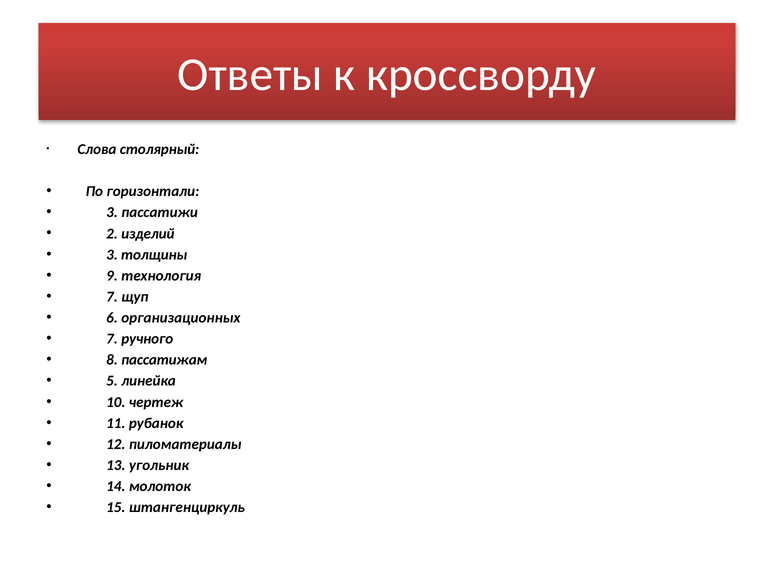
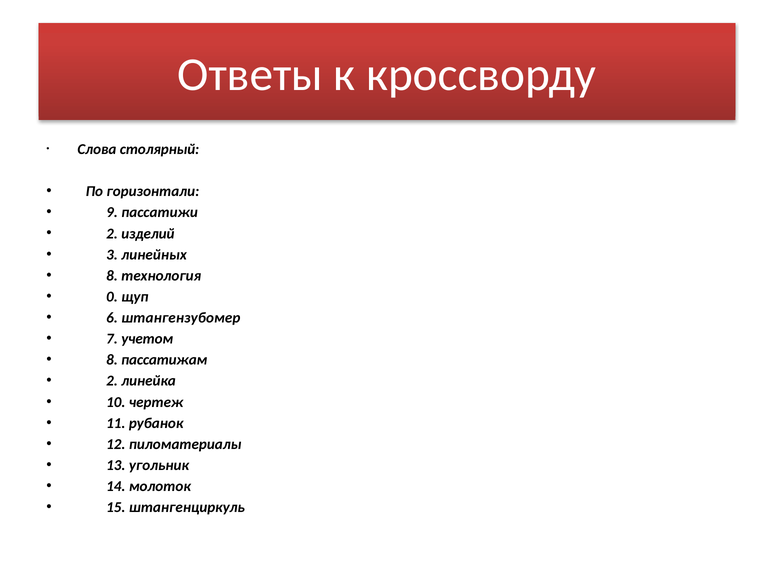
3 at (112, 213): 3 -> 9
толщины: толщины -> линейных
9 at (112, 276): 9 -> 8
7 at (112, 297): 7 -> 0
организационных: организационных -> штангензубомер
ручного: ручного -> учетом
5 at (112, 381): 5 -> 2
